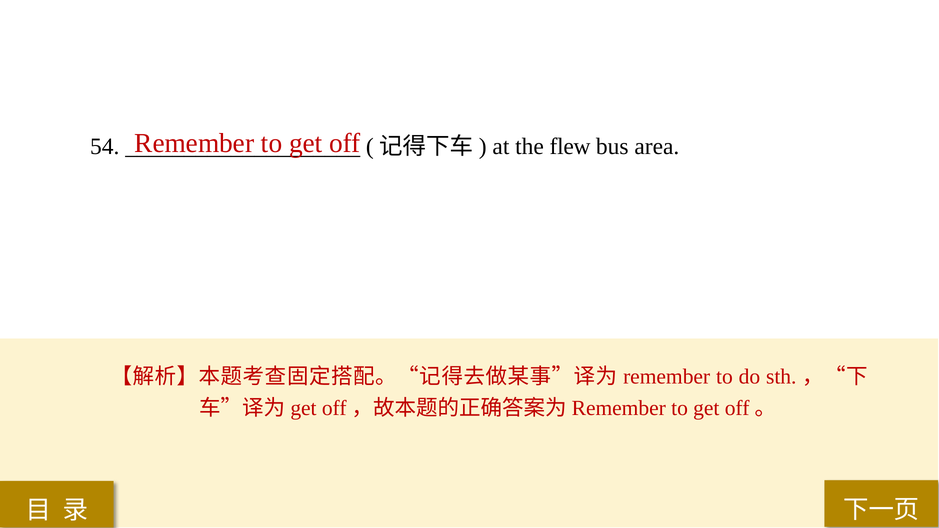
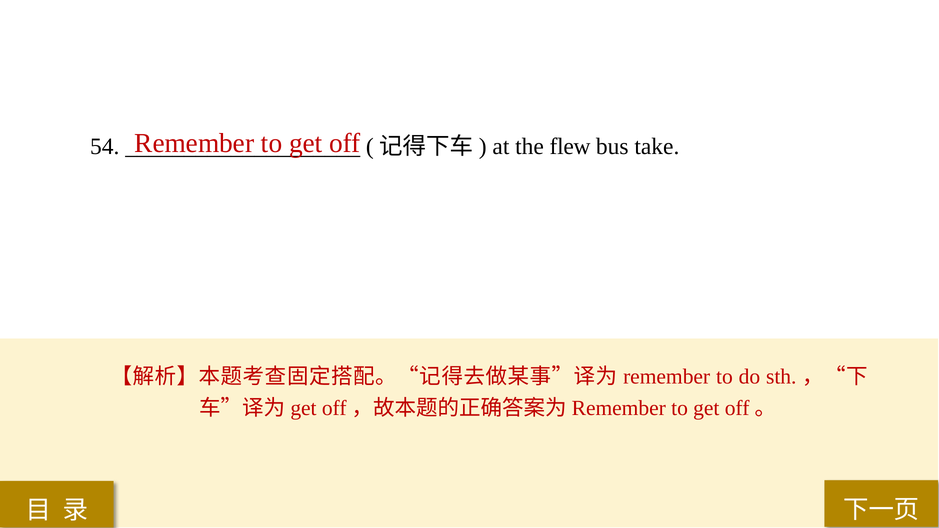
area: area -> take
